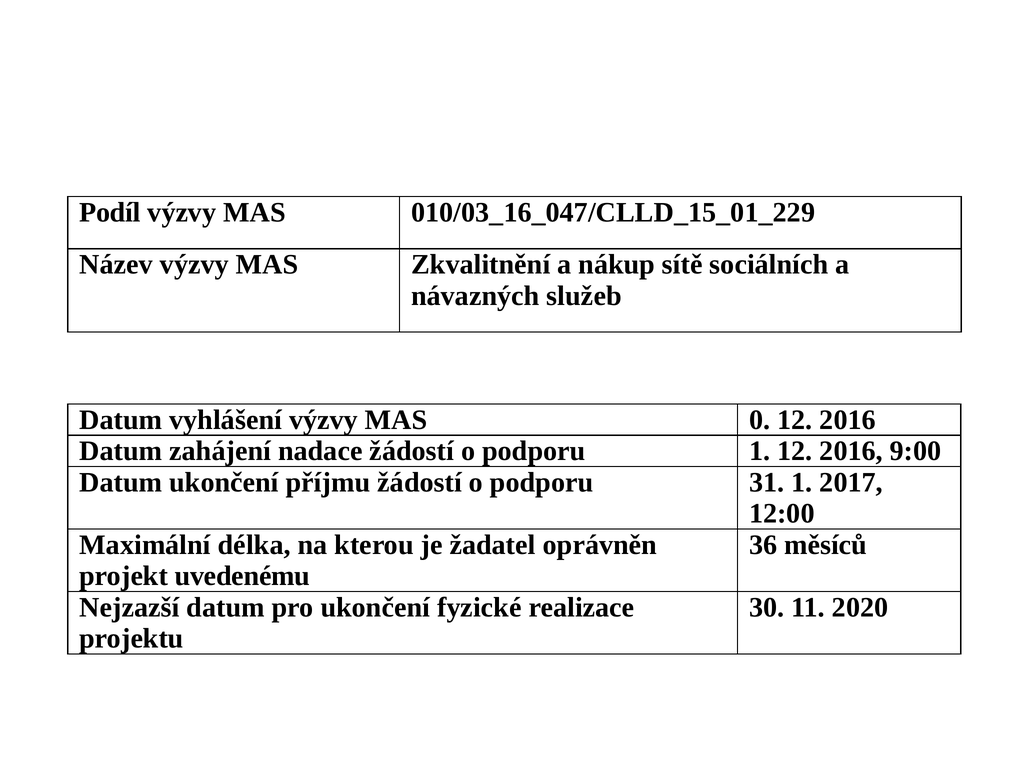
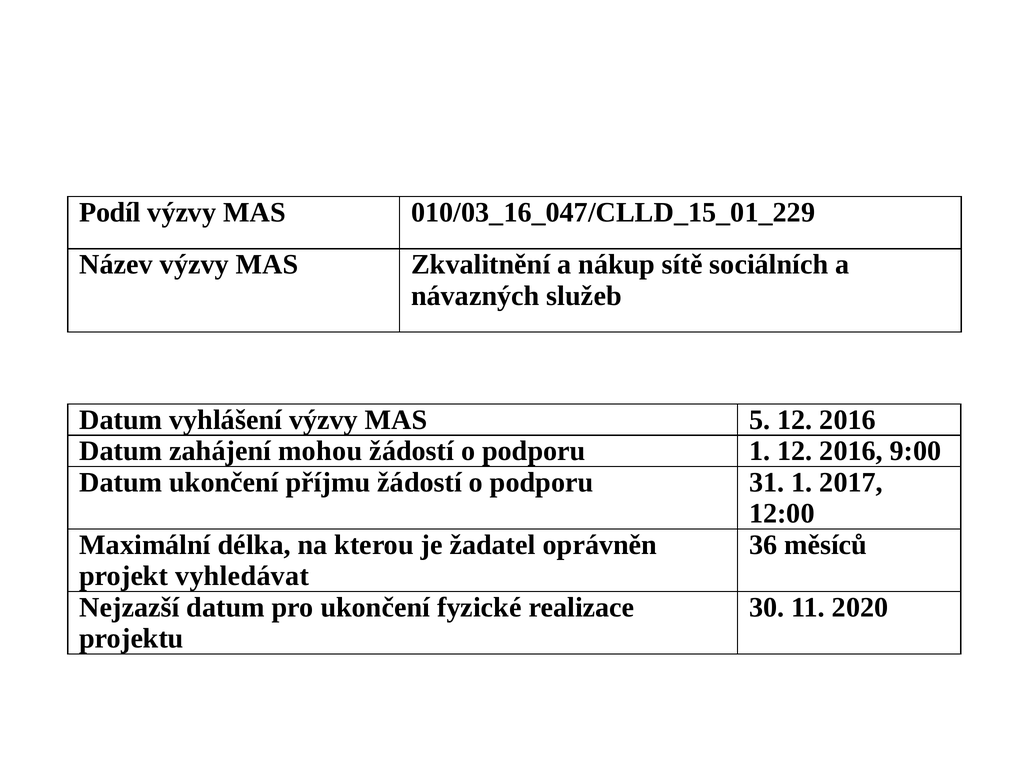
0: 0 -> 5
nadace: nadace -> mohou
uvedenému: uvedenému -> vyhledávat
